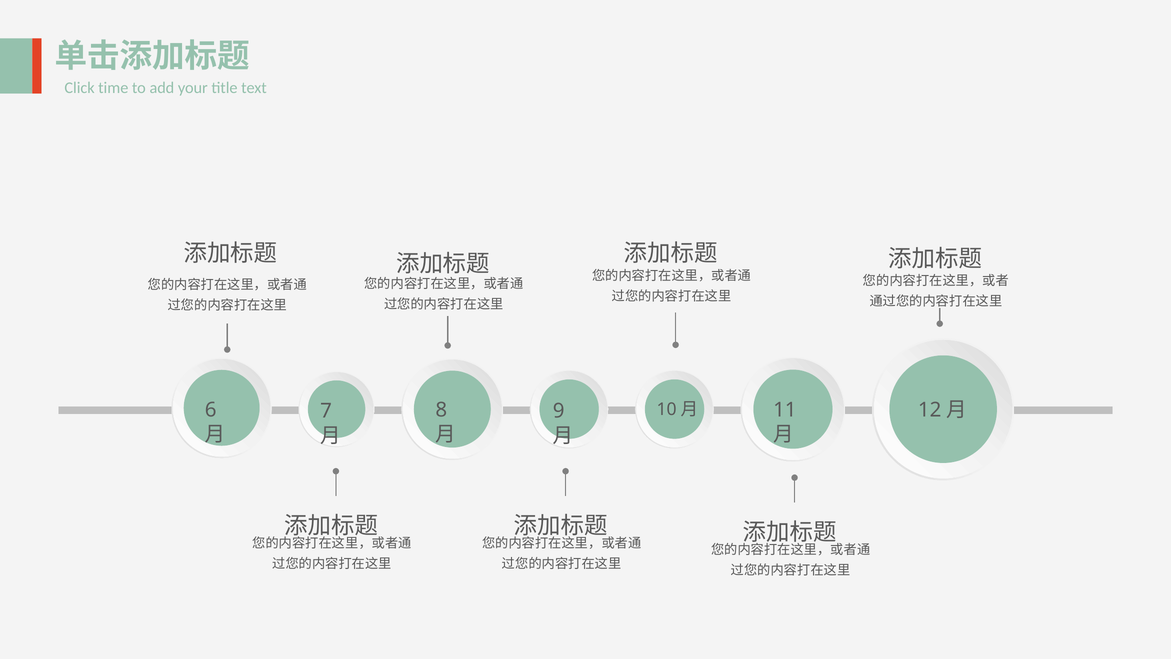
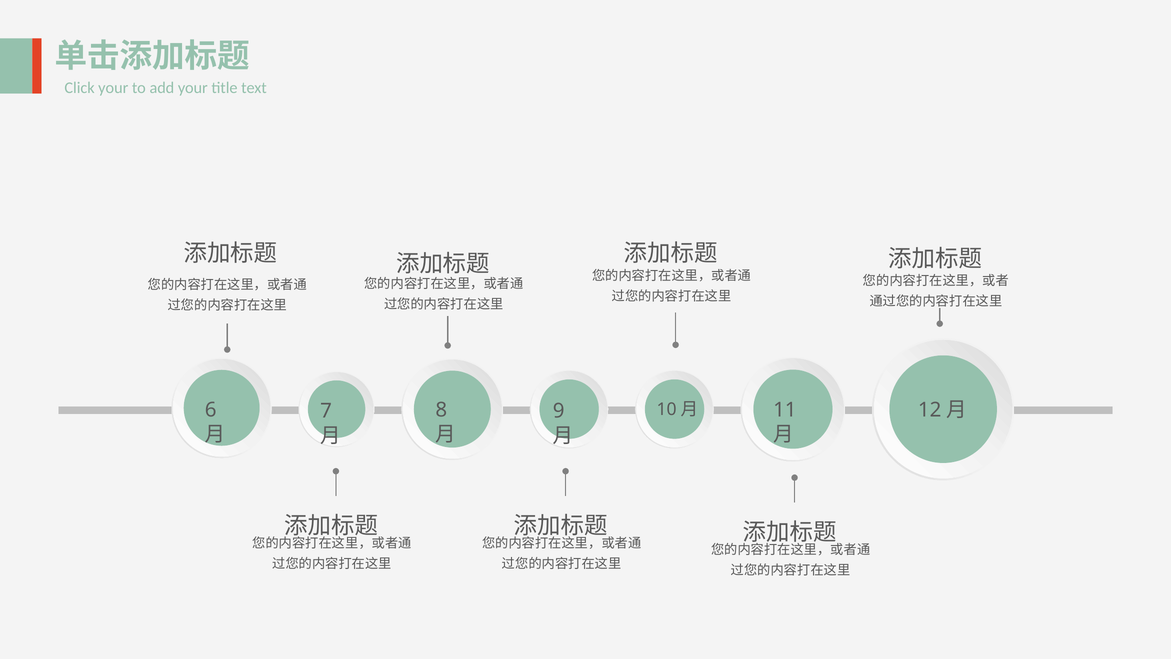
Click time: time -> your
